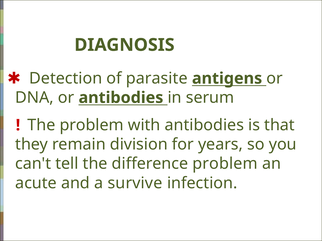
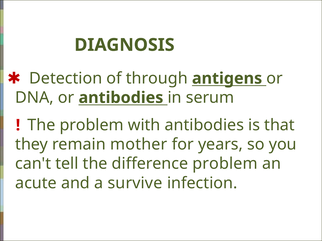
parasite: parasite -> through
division: division -> mother
